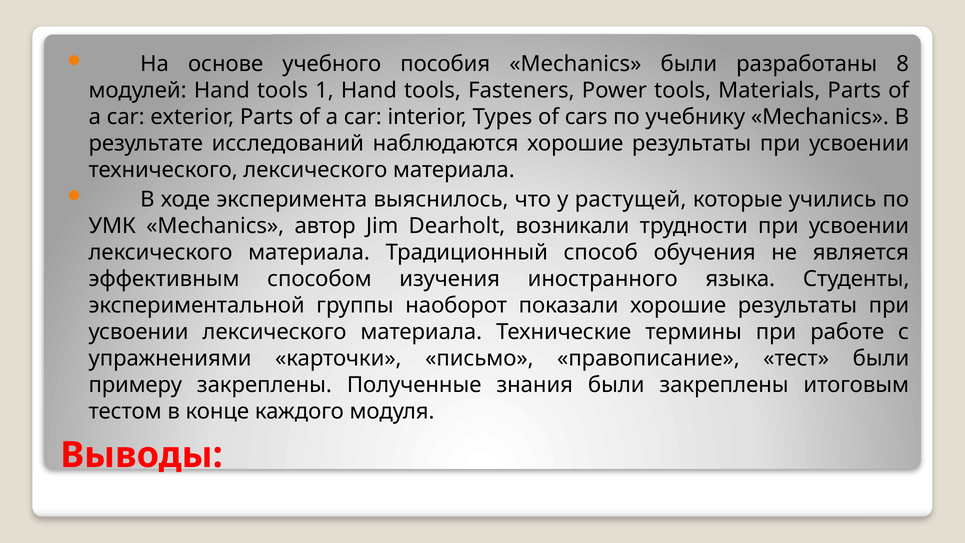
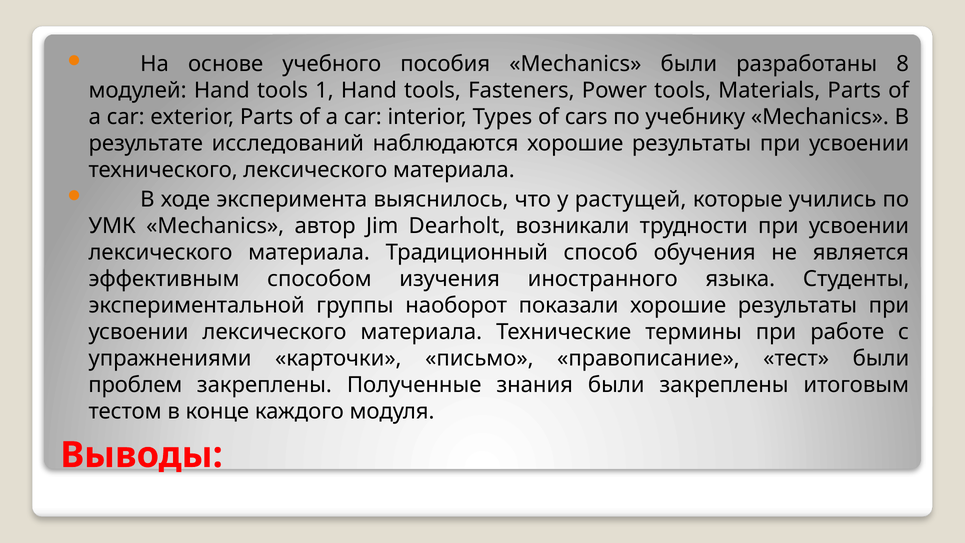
примеру: примеру -> проблем
